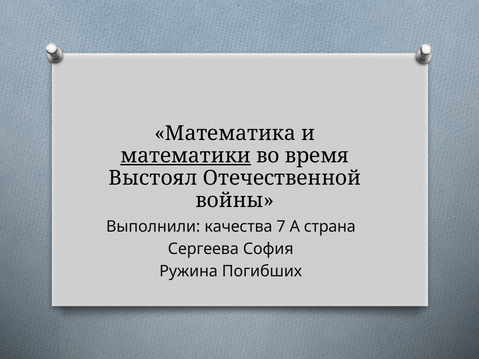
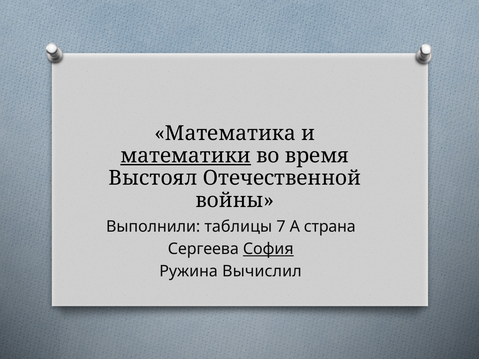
качества: качества -> таблицы
София underline: none -> present
Погибших: Погибших -> Вычислил
